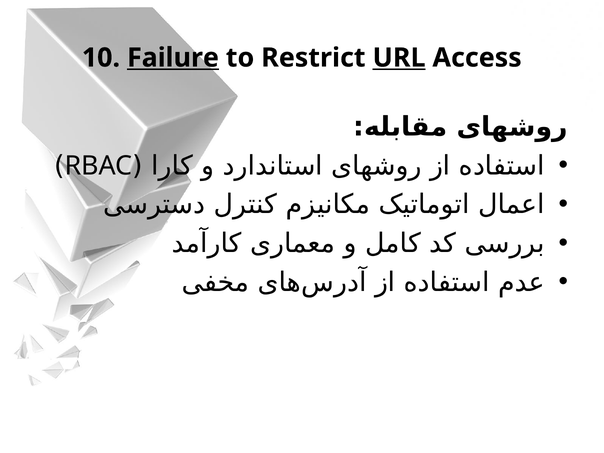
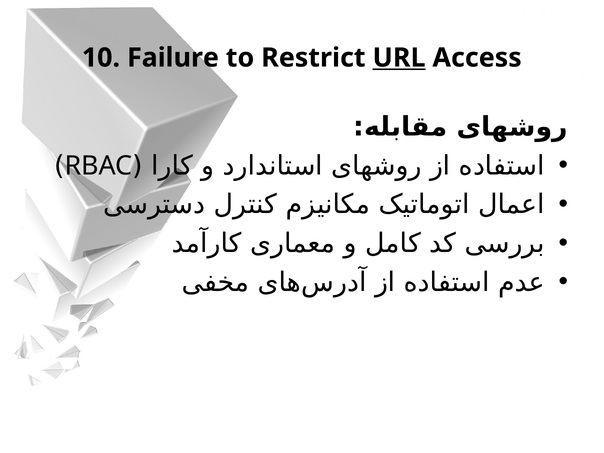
Failure underline: present -> none
